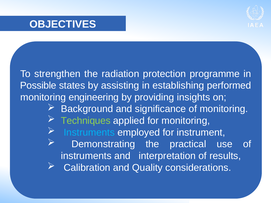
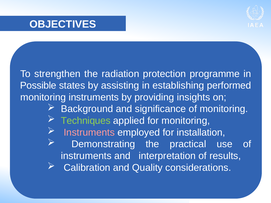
monitoring engineering: engineering -> instruments
Instruments at (89, 133) colour: light blue -> pink
instrument: instrument -> installation
